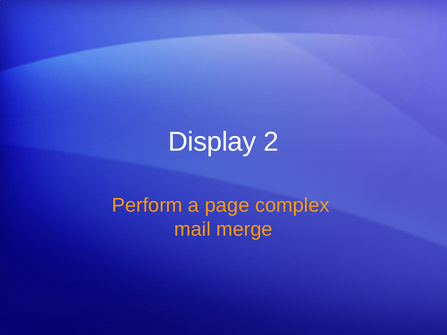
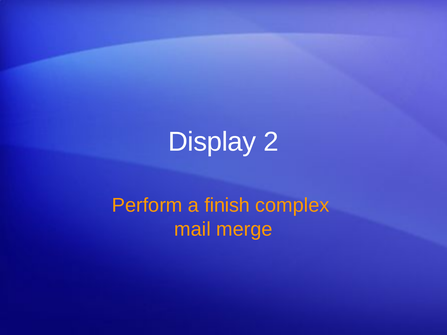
page: page -> finish
